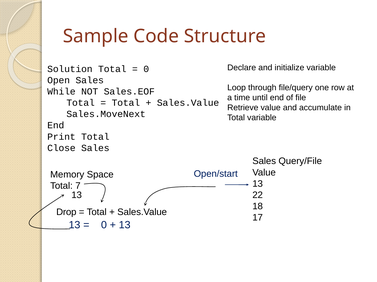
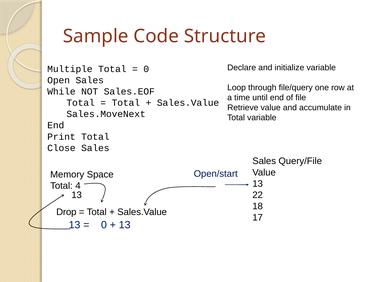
Solution: Solution -> Multiple
7: 7 -> 4
